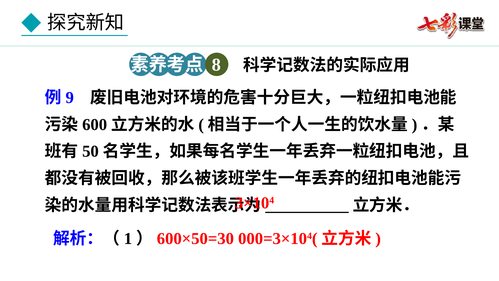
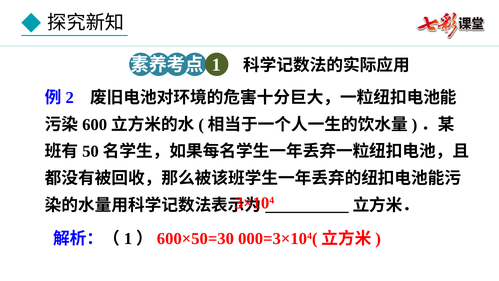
8 at (216, 65): 8 -> 1
9: 9 -> 2
